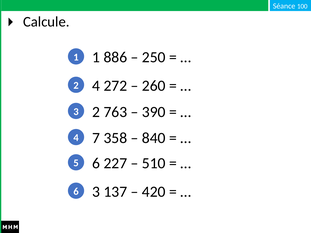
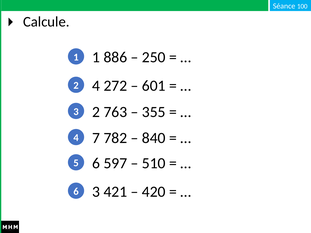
260: 260 -> 601
390: 390 -> 355
358: 358 -> 782
227: 227 -> 597
137: 137 -> 421
